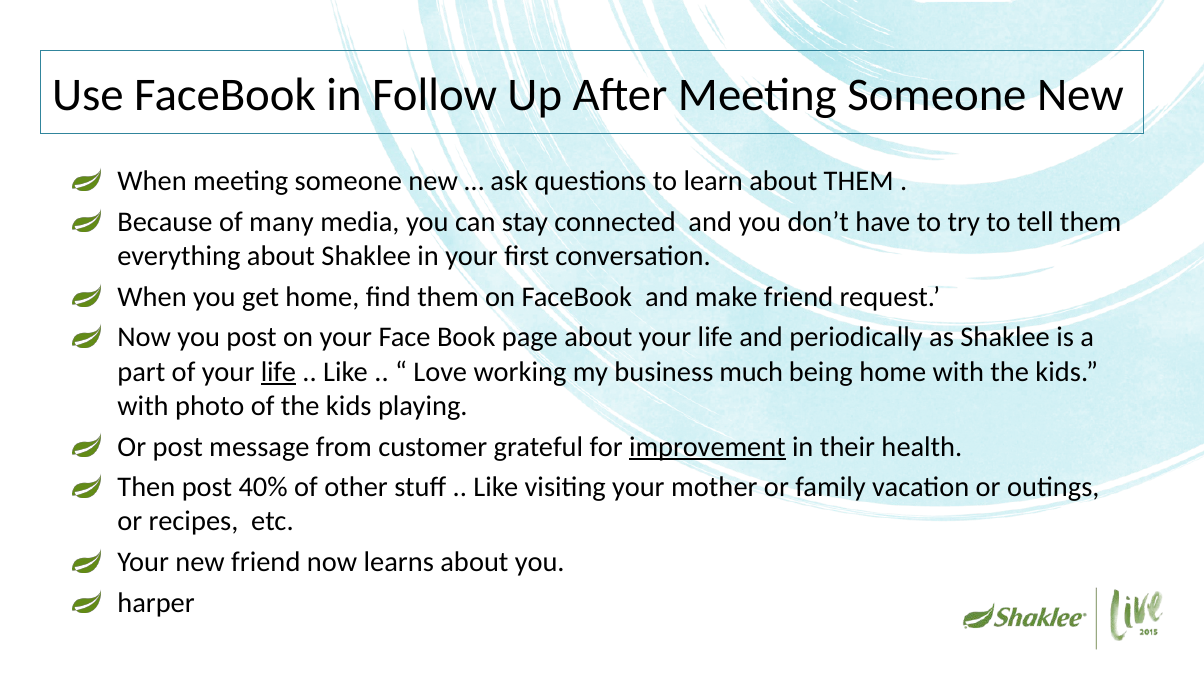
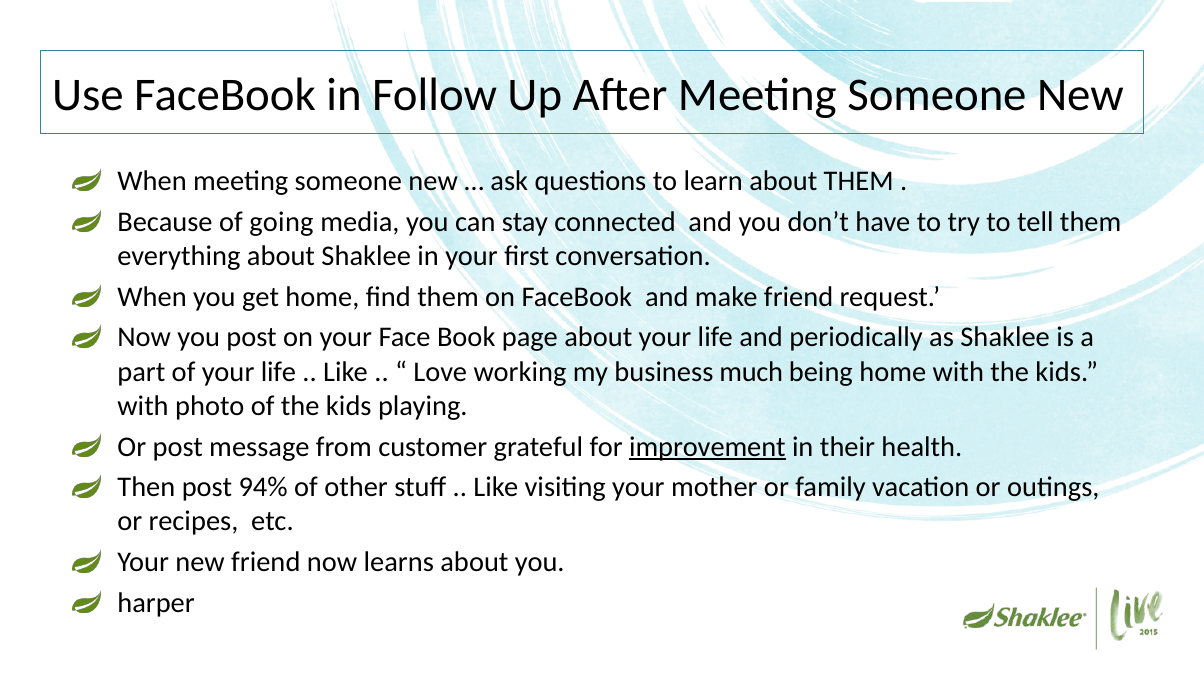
many: many -> going
life at (278, 372) underline: present -> none
40%: 40% -> 94%
